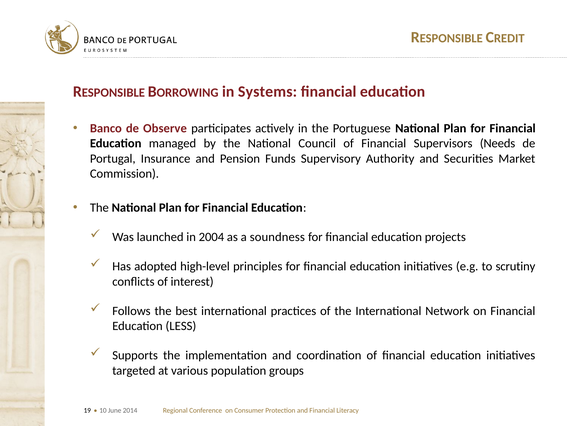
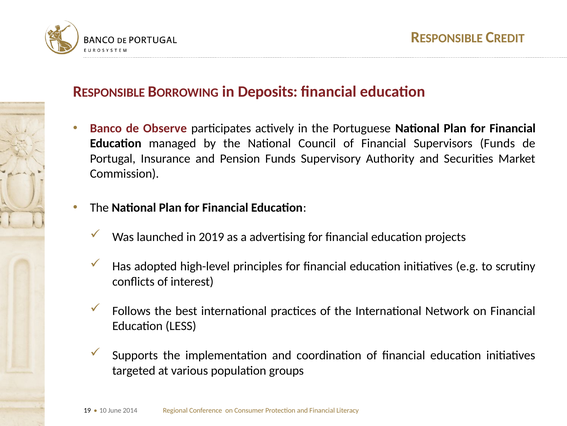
Systems: Systems -> Deposits
Supervisors Needs: Needs -> Funds
2004: 2004 -> 2019
soundness: soundness -> advertising
